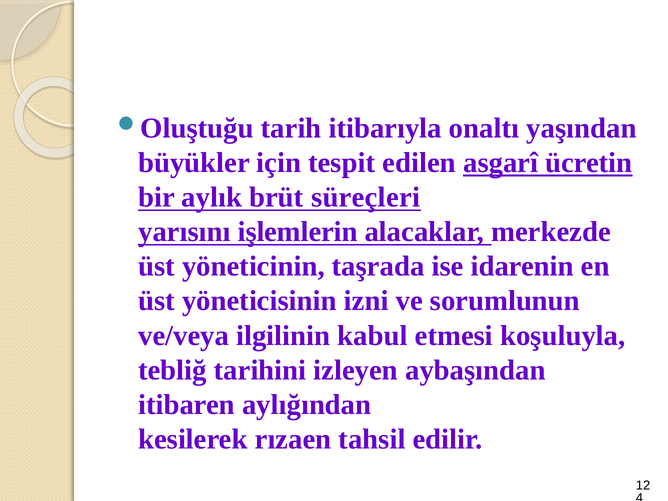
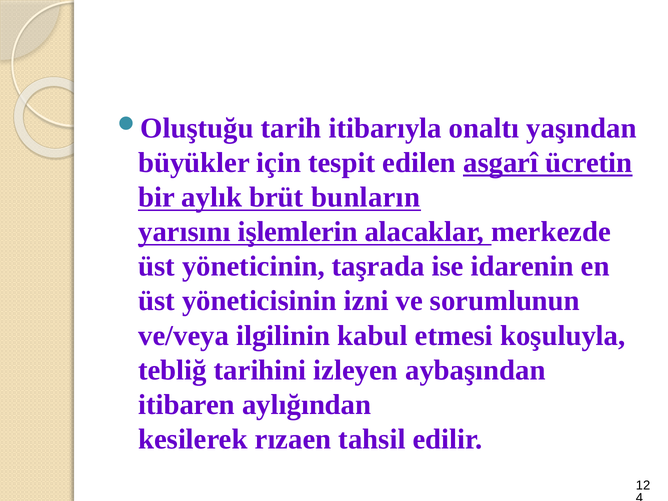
süreçleri: süreçleri -> bunların
